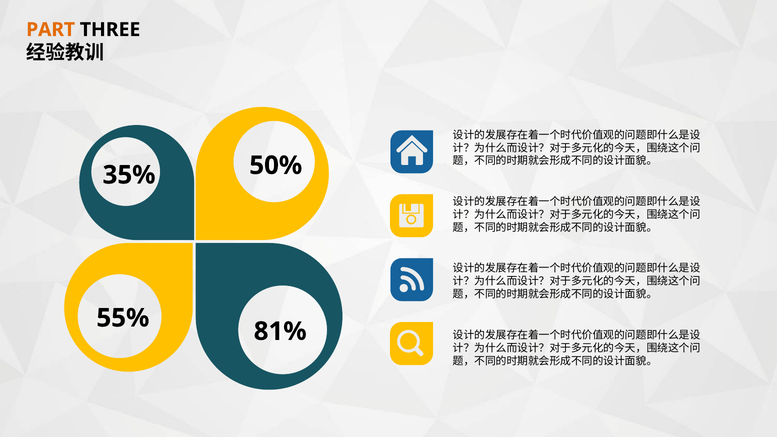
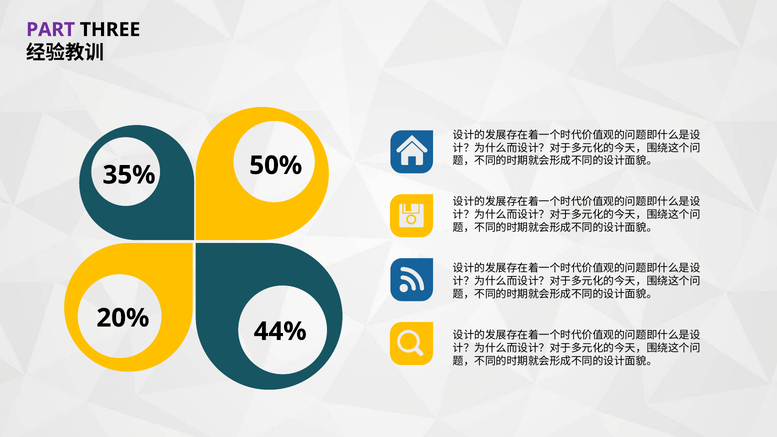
PART colour: orange -> purple
55%: 55% -> 20%
81%: 81% -> 44%
